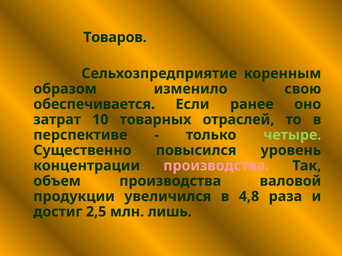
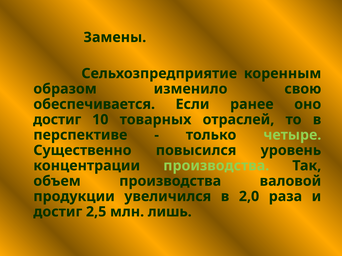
Товаров: Товаров -> Замены
затрат at (57, 120): затрат -> достиг
производства at (216, 166) colour: pink -> light green
4,8: 4,8 -> 2,0
